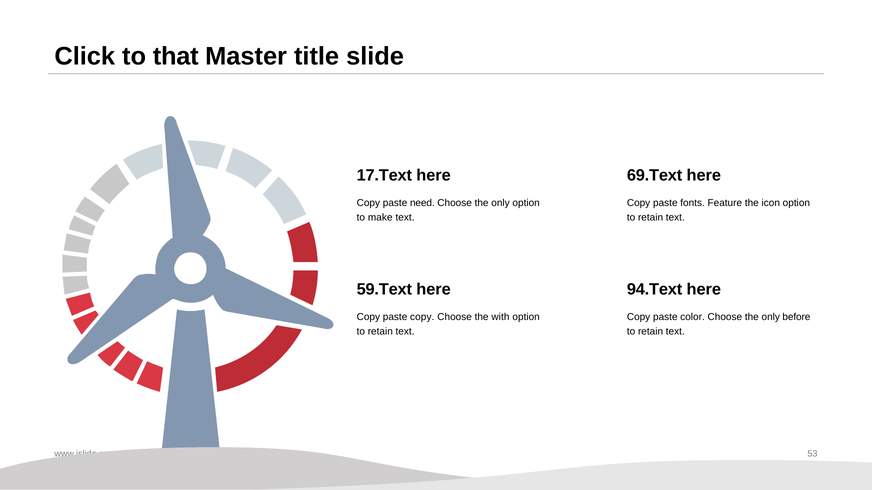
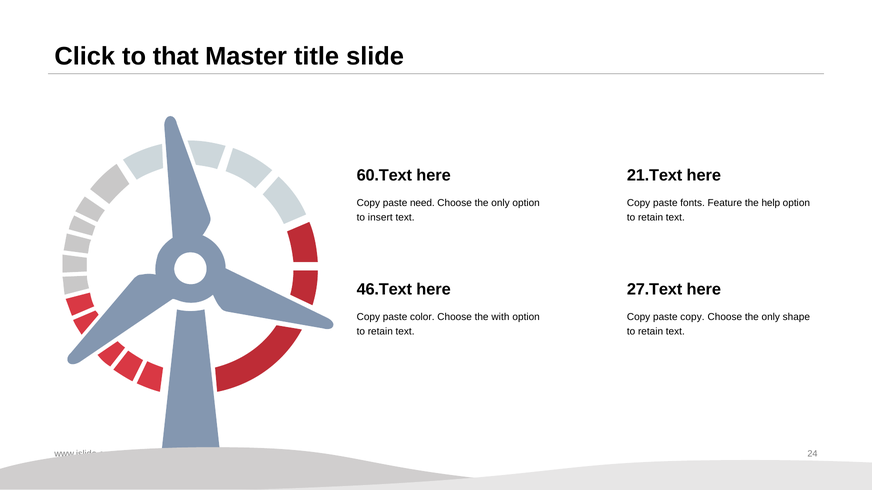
17.Text: 17.Text -> 60.Text
69.Text: 69.Text -> 21.Text
icon: icon -> help
make: make -> insert
59.Text: 59.Text -> 46.Text
94.Text: 94.Text -> 27.Text
paste copy: copy -> color
paste color: color -> copy
before: before -> shape
53: 53 -> 24
